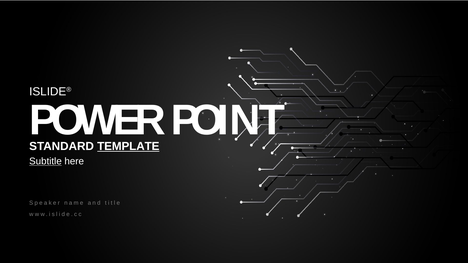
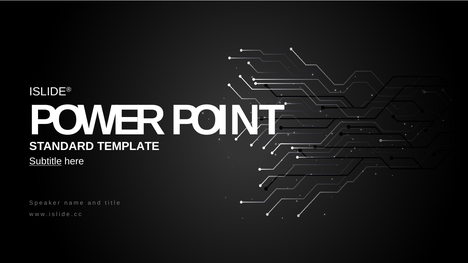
TEMPLATE underline: present -> none
